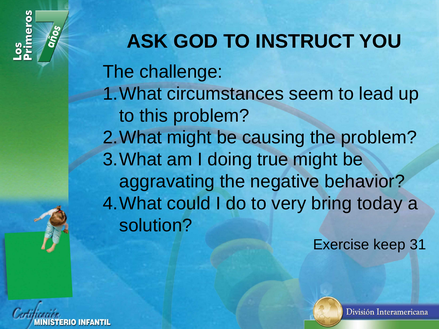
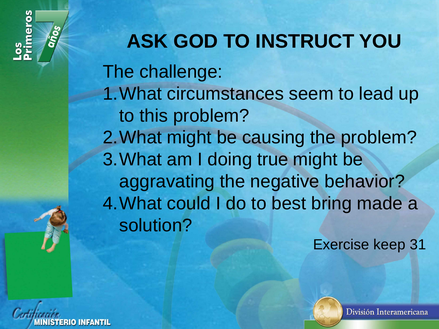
very: very -> best
today: today -> made
